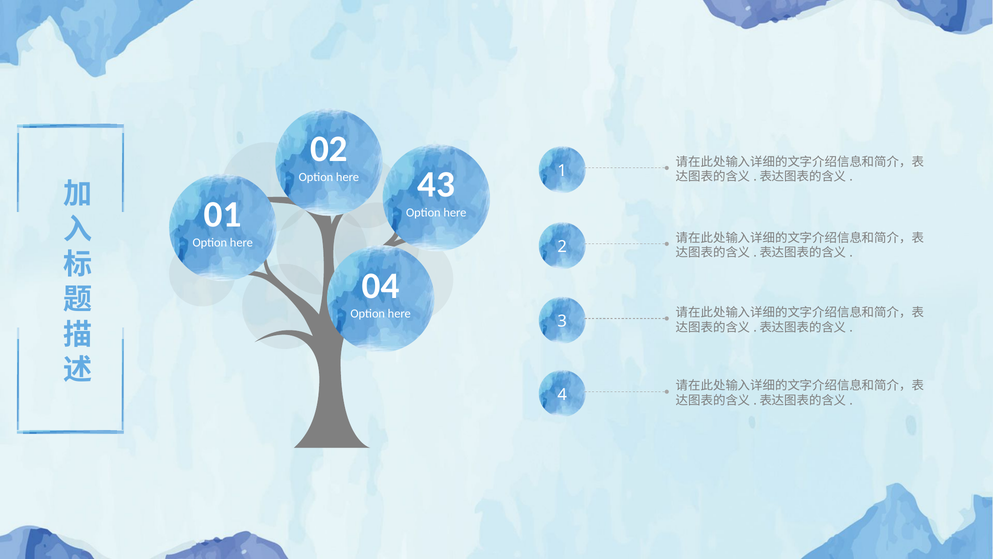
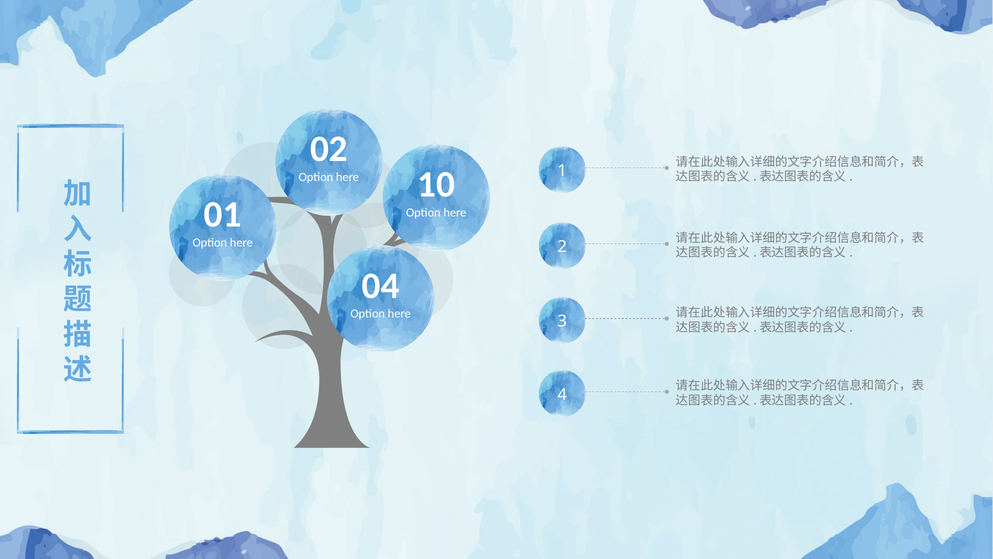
43: 43 -> 10
